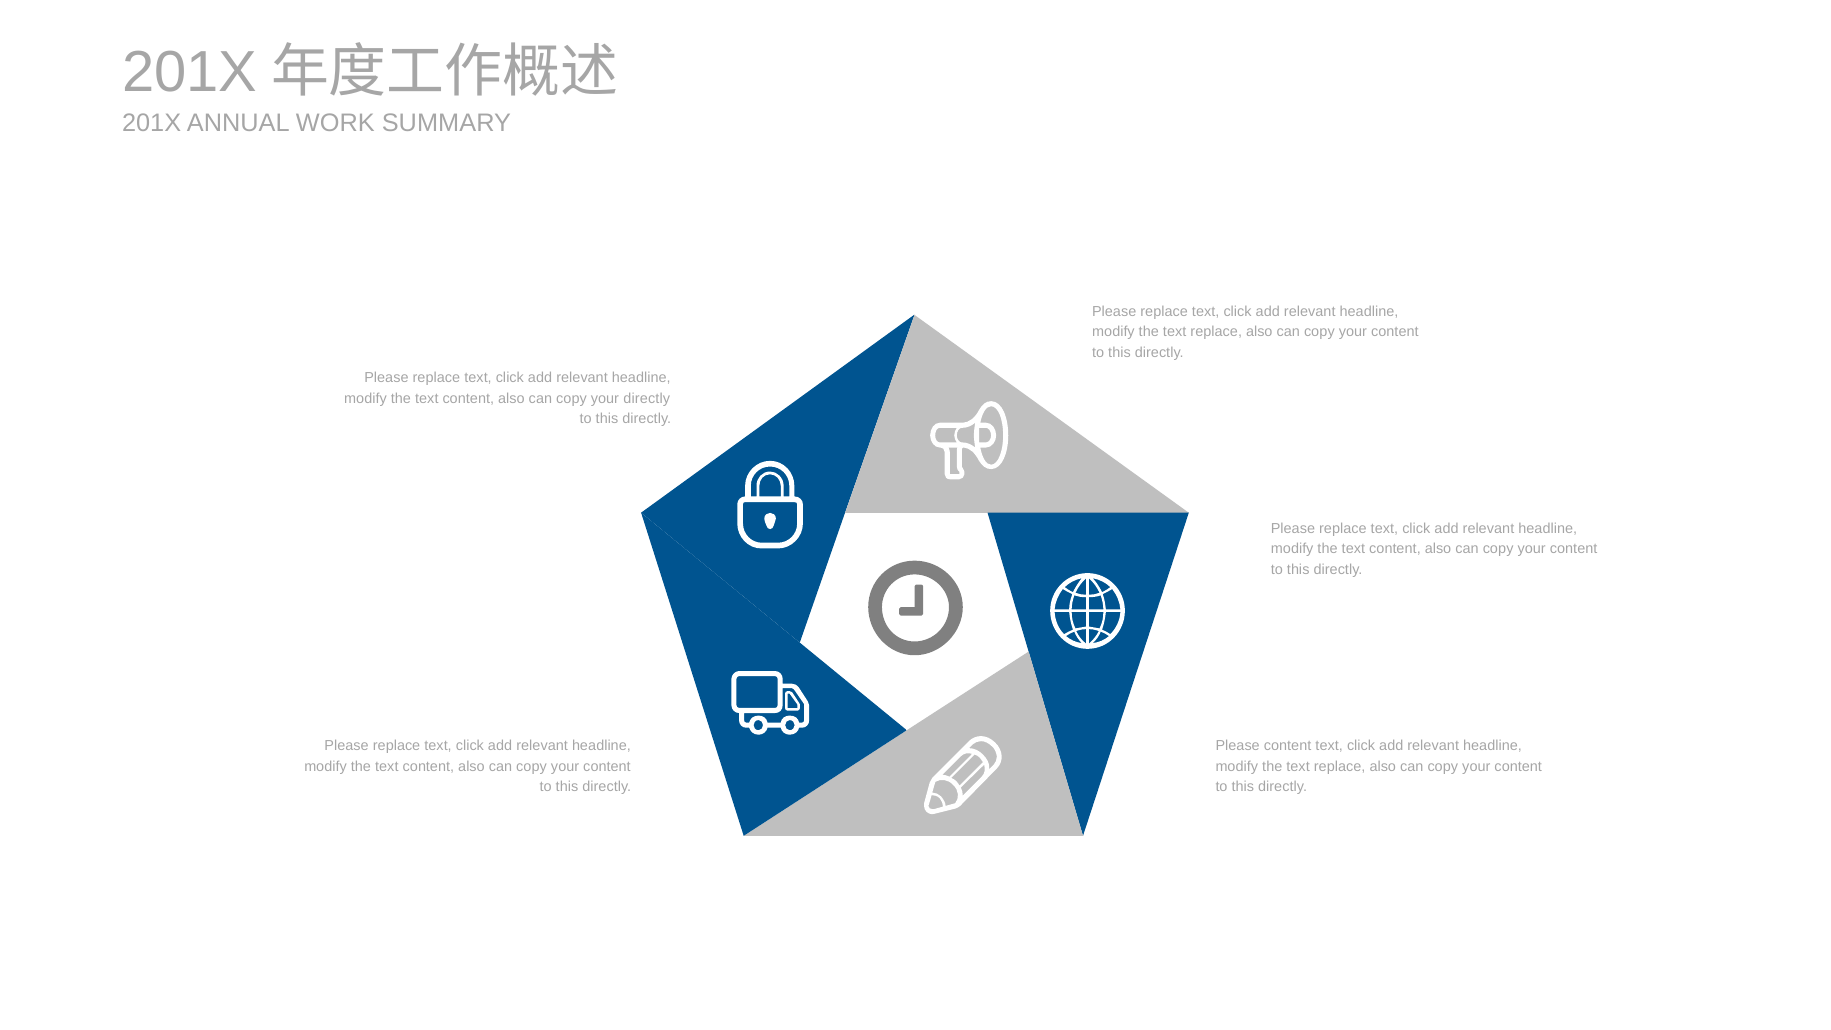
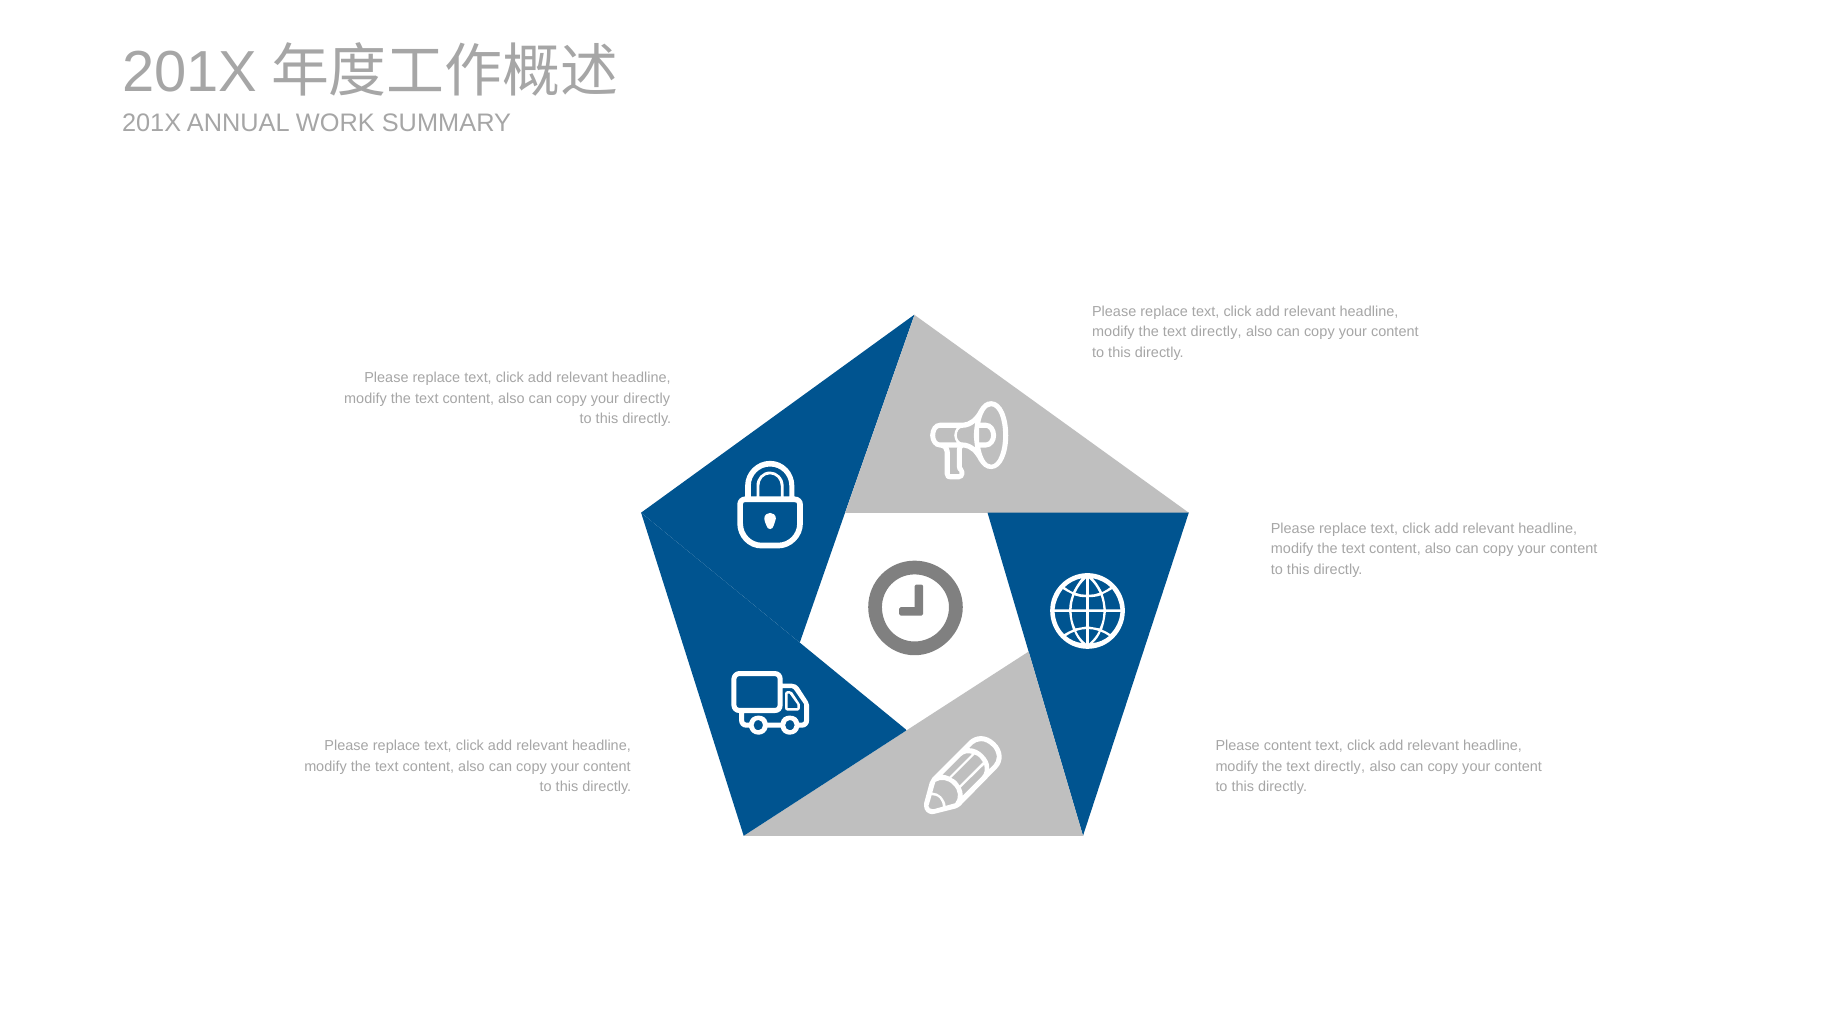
replace at (1216, 332): replace -> directly
replace at (1340, 766): replace -> directly
